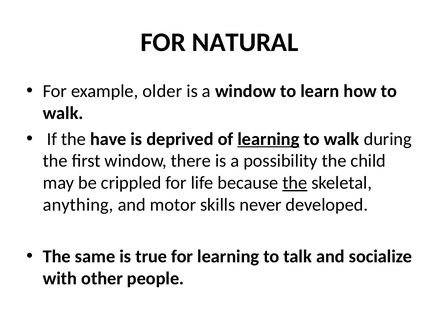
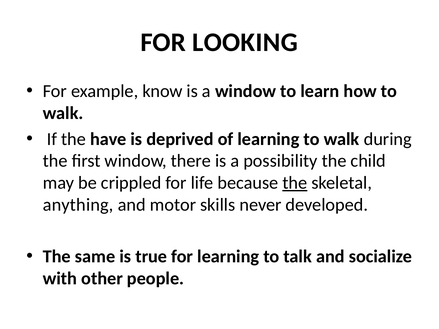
NATURAL: NATURAL -> LOOKING
older: older -> know
learning at (268, 139) underline: present -> none
